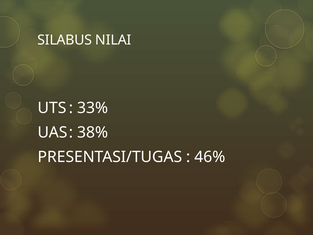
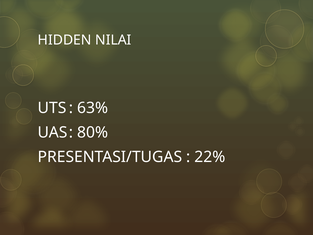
SILABUS: SILABUS -> HIDDEN
33%: 33% -> 63%
38%: 38% -> 80%
46%: 46% -> 22%
